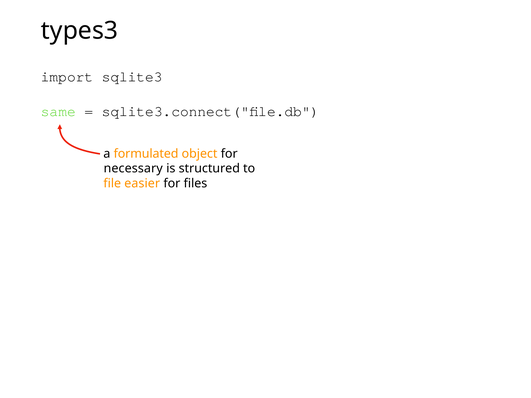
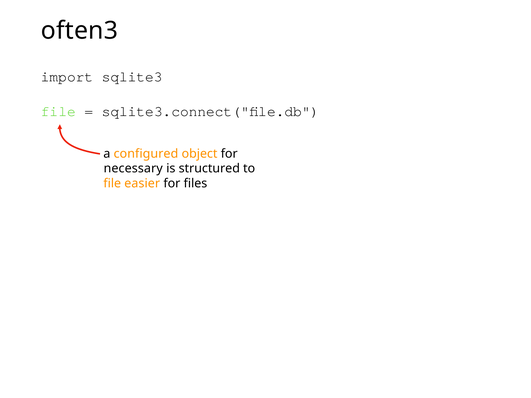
types3: types3 -> often3
same at (58, 112): same -> file
formulated: formulated -> configured
